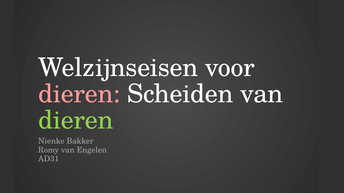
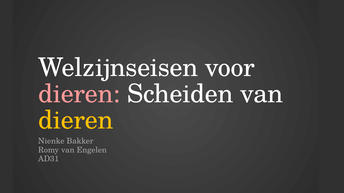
dieren at (76, 120) colour: light green -> yellow
